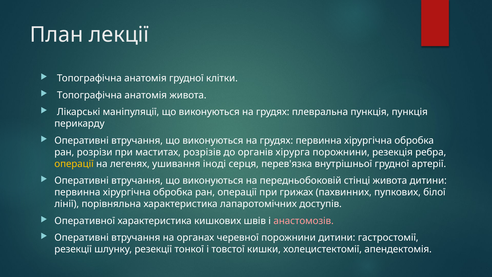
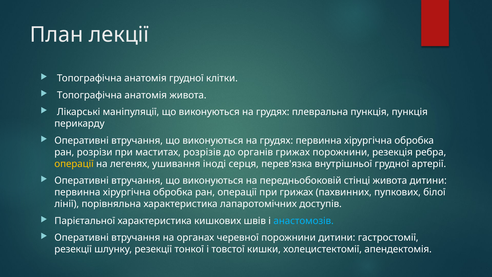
органів хірурга: хірурга -> грижах
Оперативної: Оперативної -> Парієтальної
анастомозів colour: pink -> light blue
